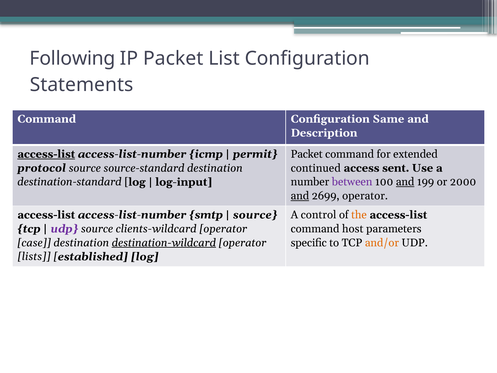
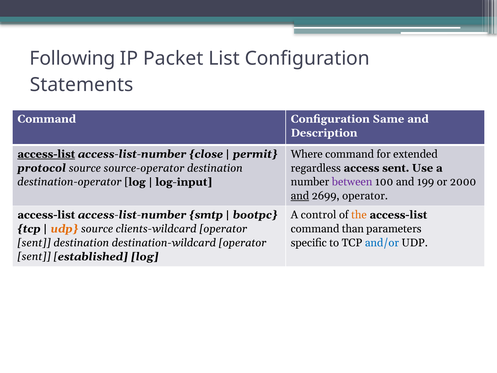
icmp: icmp -> close
Packet at (307, 154): Packet -> Where
source-standard: source-standard -> source-operator
continued: continued -> regardless
destination-standard: destination-standard -> destination-operator
and at (405, 182) underline: present -> none
source at (255, 215): source -> bootpc
udp at (64, 229) colour: purple -> orange
host: host -> than
case at (34, 243): case -> sent
destination-wildcard underline: present -> none
and/or colour: orange -> blue
lists at (34, 257): lists -> sent
